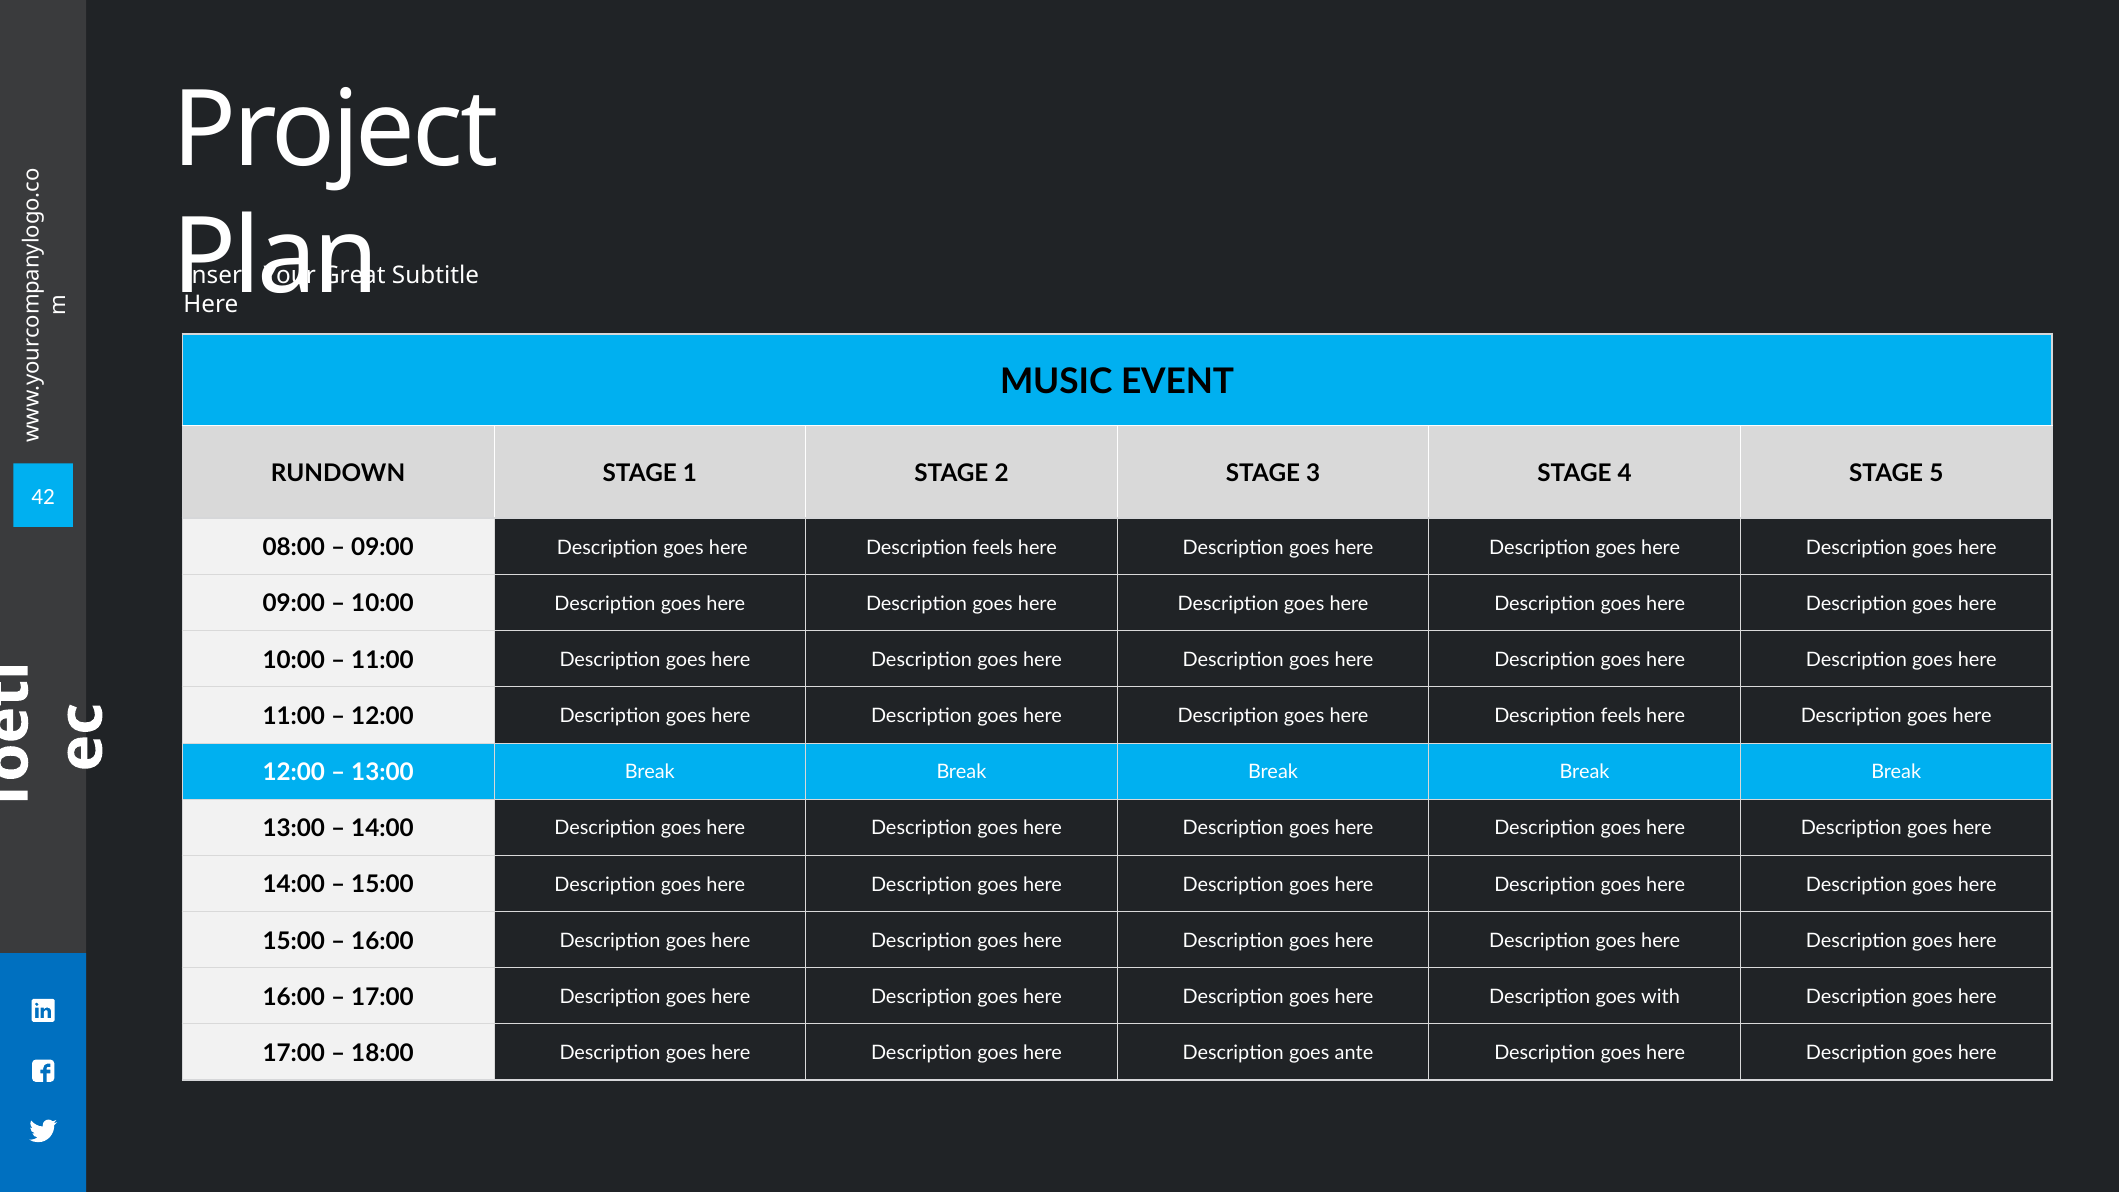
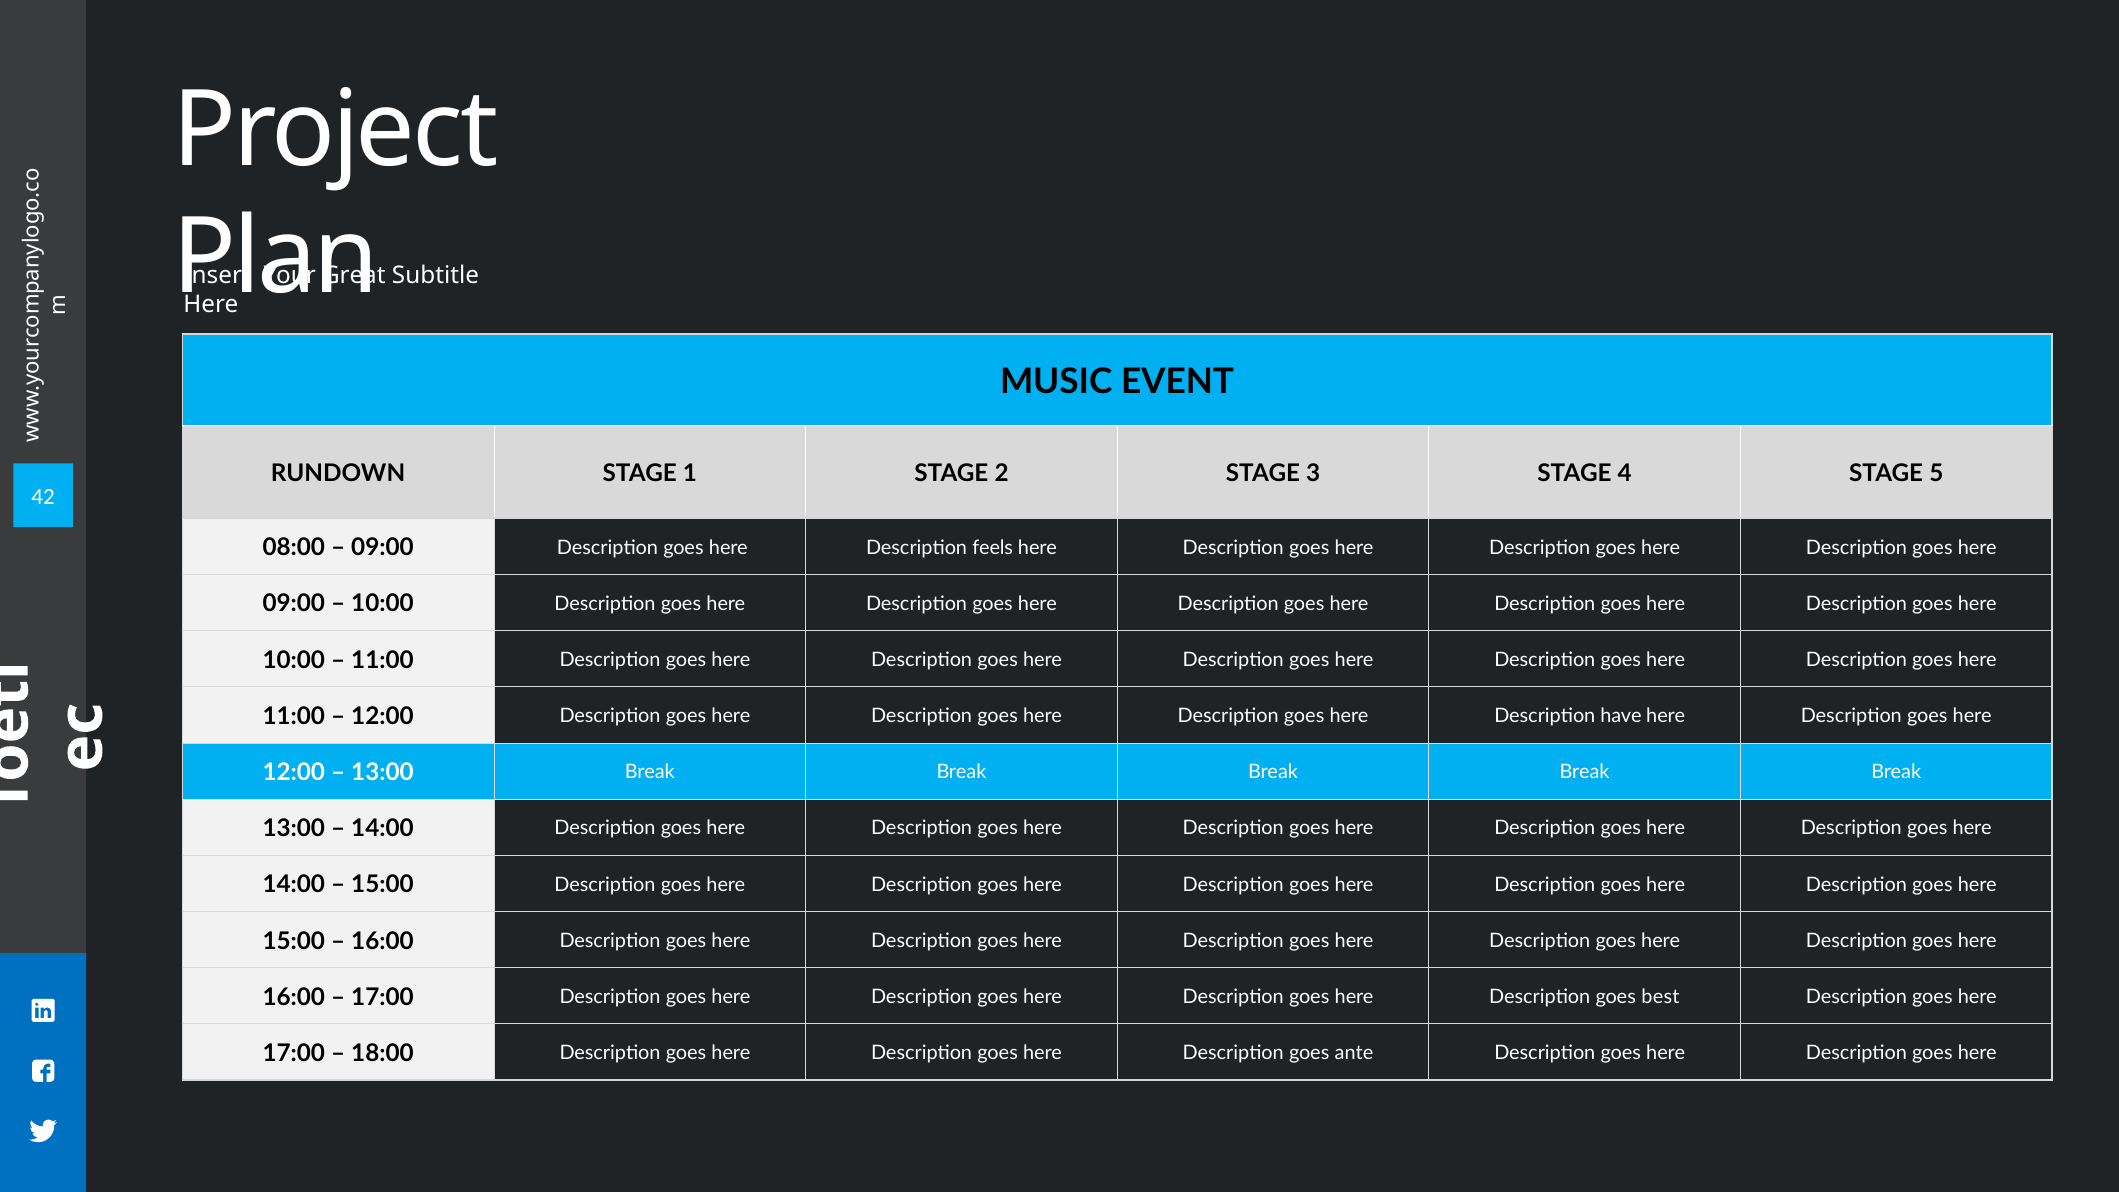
feels at (1621, 716): feels -> have
with: with -> best
